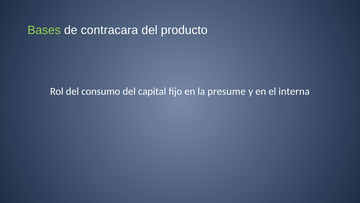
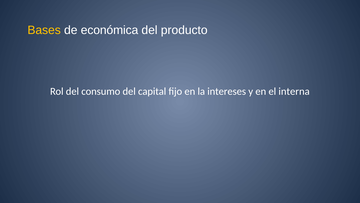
Bases colour: light green -> yellow
contracara: contracara -> económica
presume: presume -> intereses
